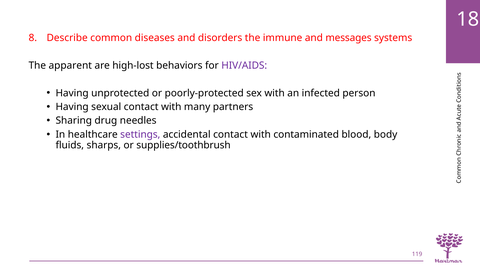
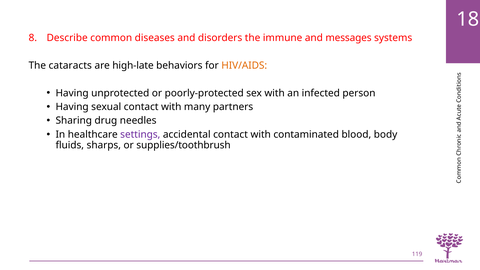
apparent: apparent -> cataracts
high-lost: high-lost -> high-late
HIV/AIDS colour: purple -> orange
